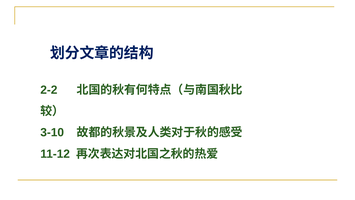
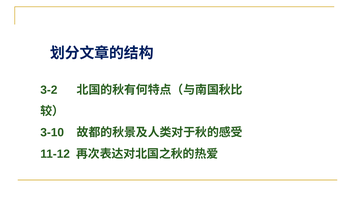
2-2: 2-2 -> 3-2
